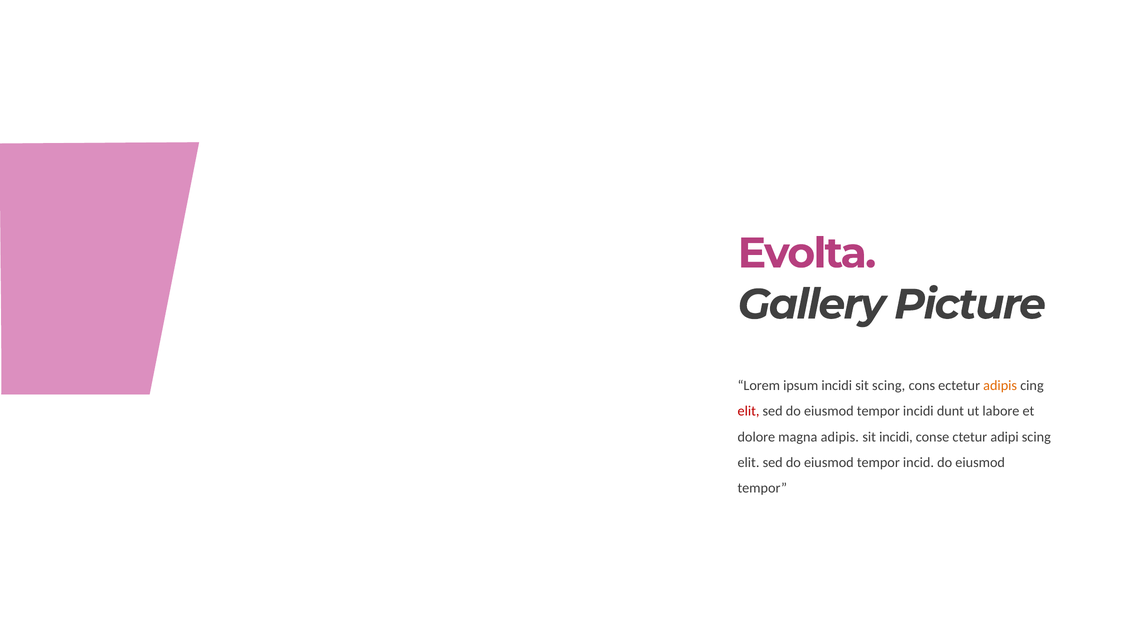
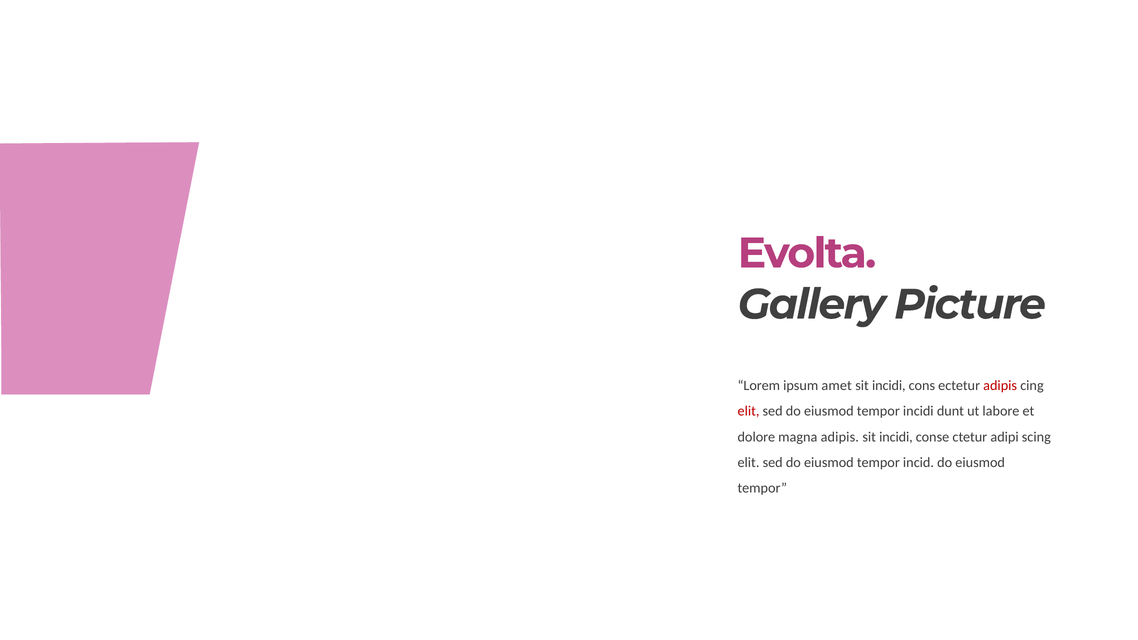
ipsum incidi: incidi -> amet
scing at (889, 386): scing -> incidi
adipis at (1000, 386) colour: orange -> red
